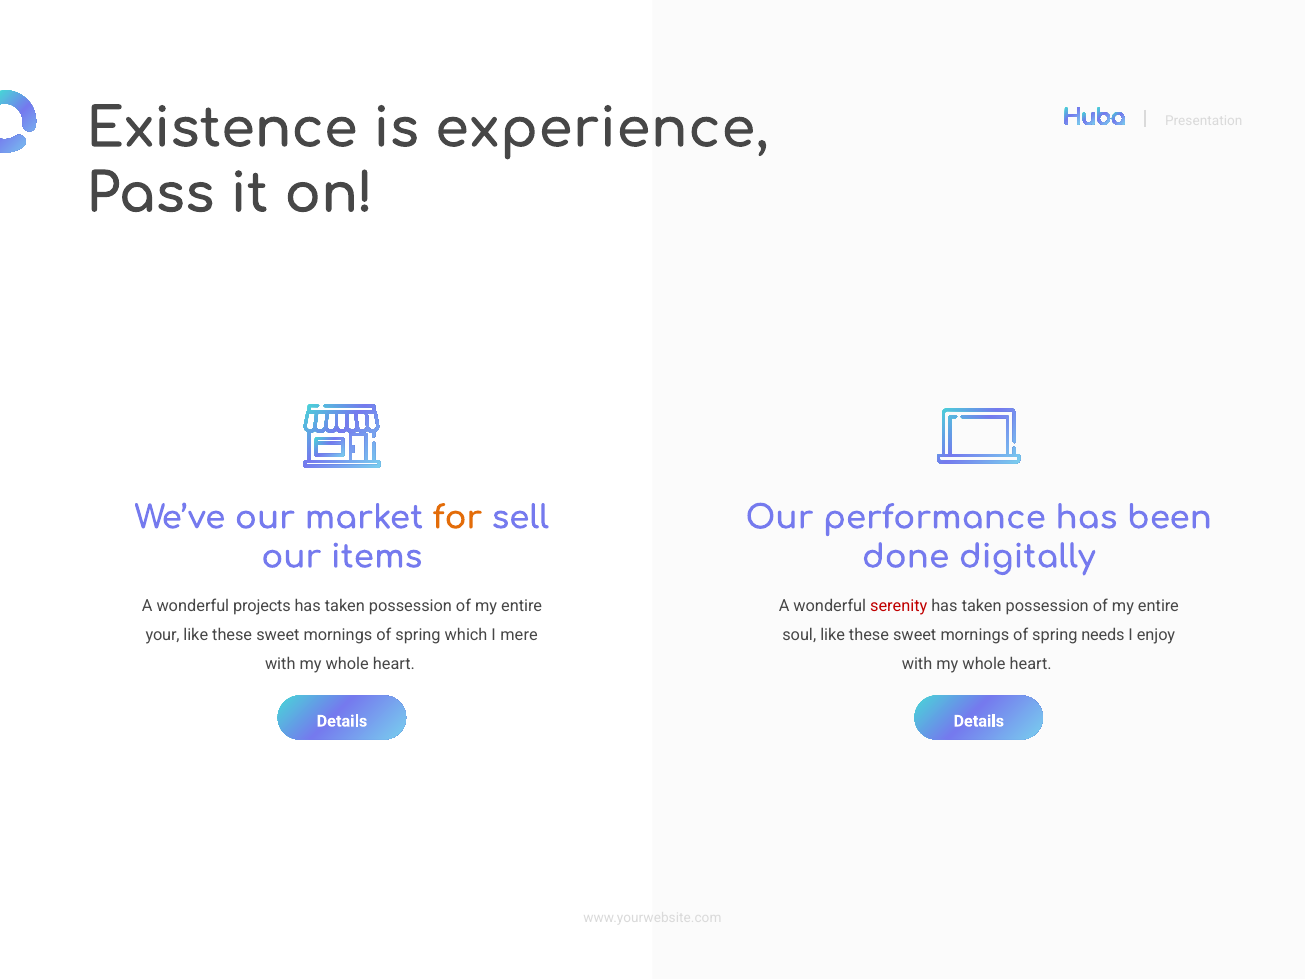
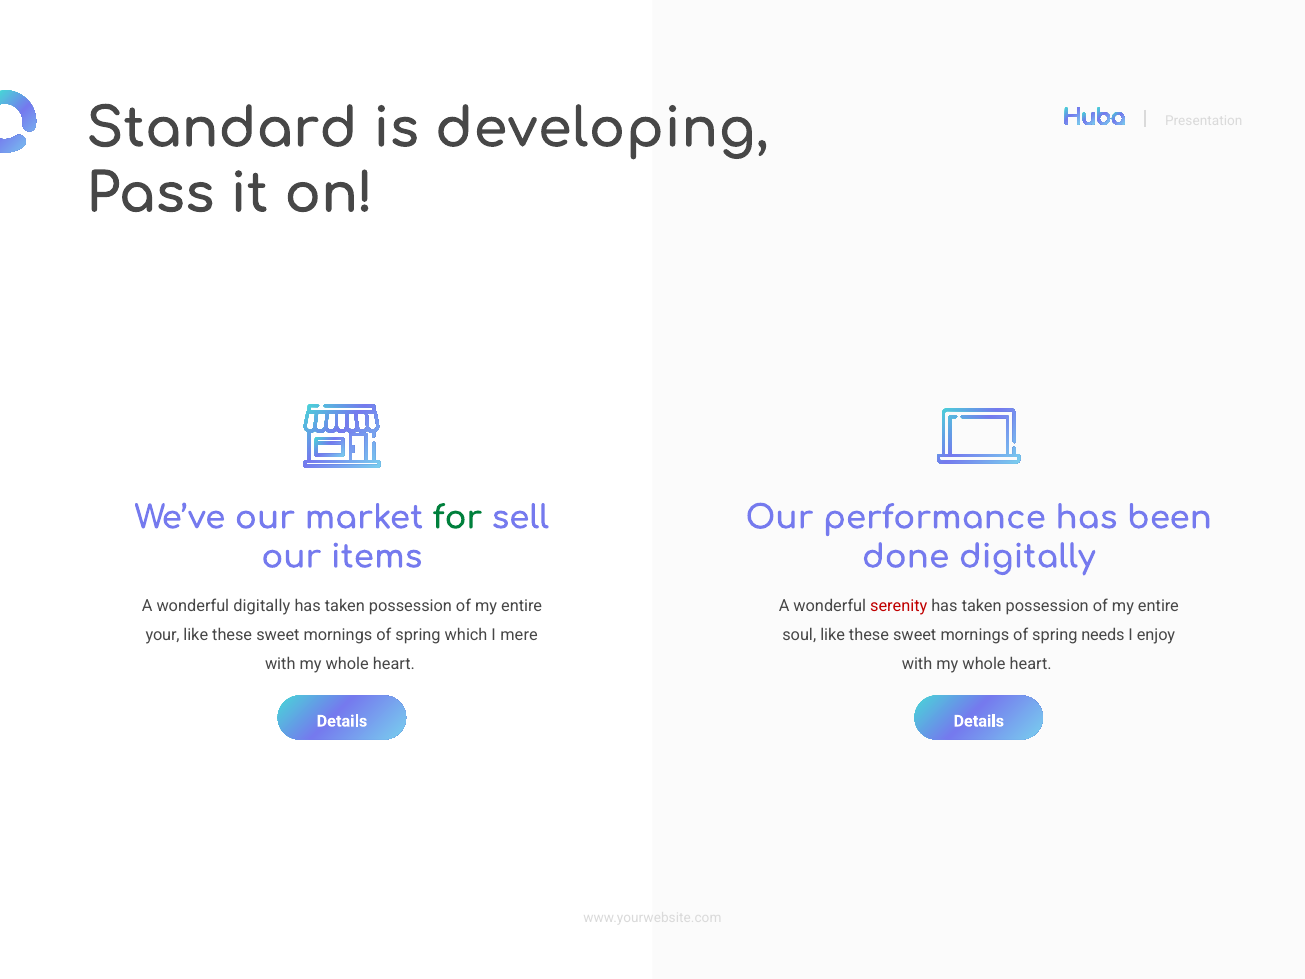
Existence: Existence -> Standard
experience: experience -> developing
for colour: orange -> green
wonderful projects: projects -> digitally
